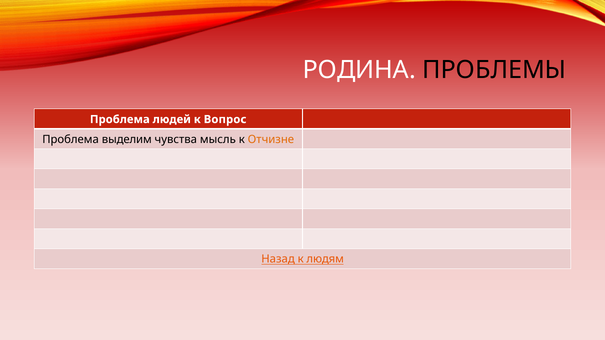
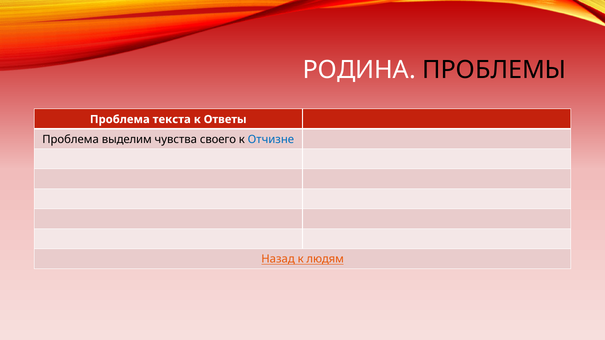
людей: людей -> текста
Вопрос: Вопрос -> Ответы
мысль: мысль -> своего
Отчизне colour: orange -> blue
